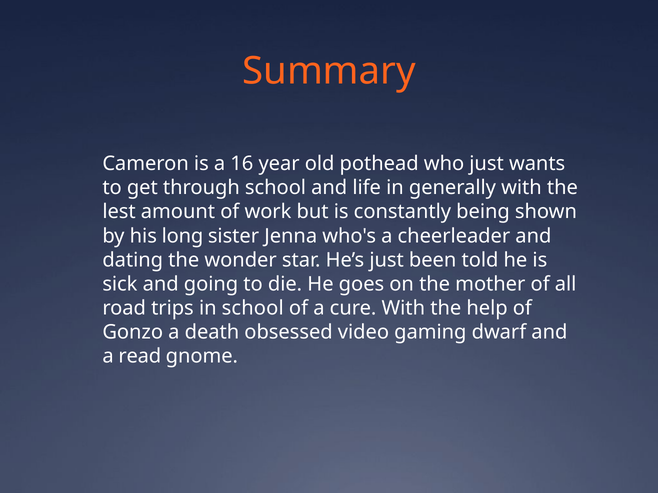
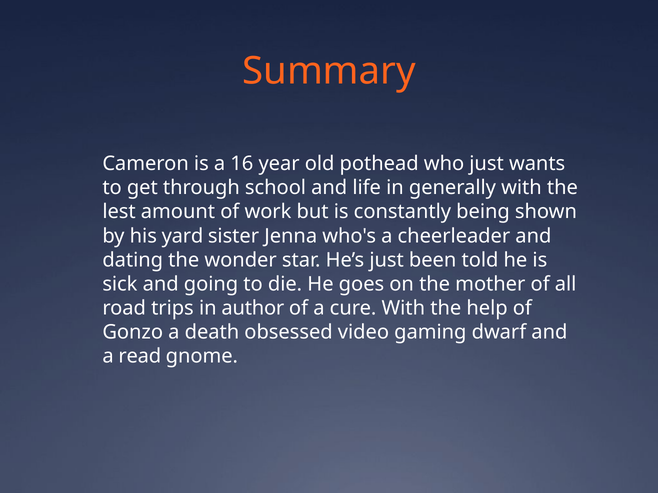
long: long -> yard
in school: school -> author
